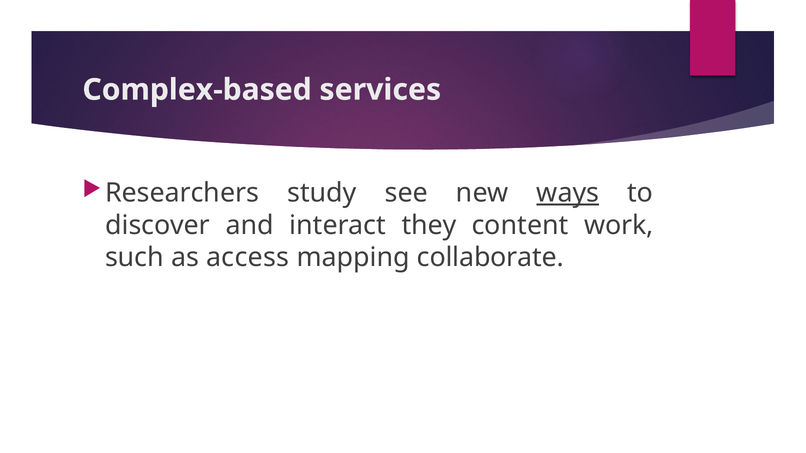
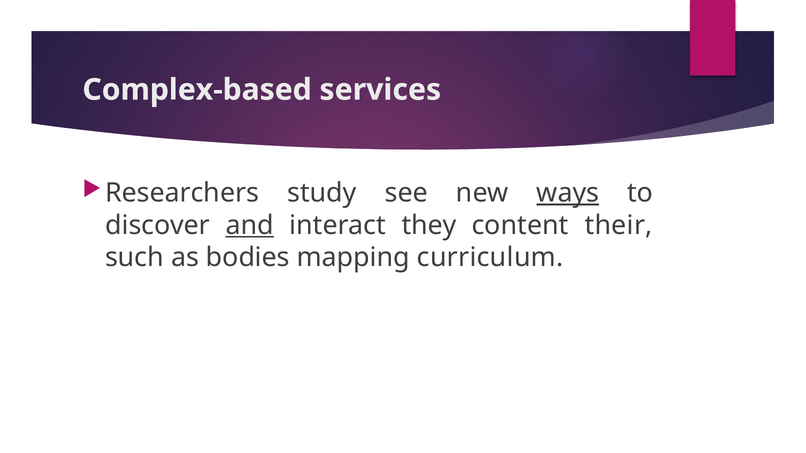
and underline: none -> present
work: work -> their
access: access -> bodies
collaborate: collaborate -> curriculum
